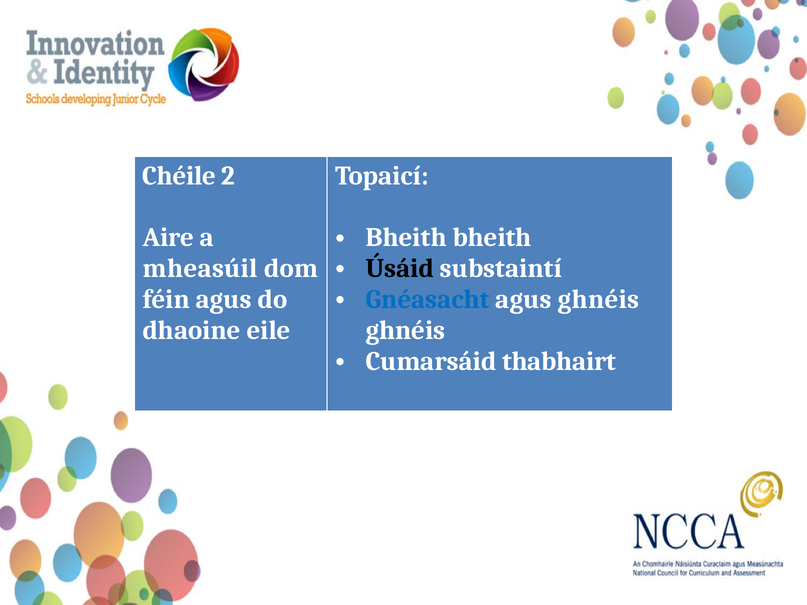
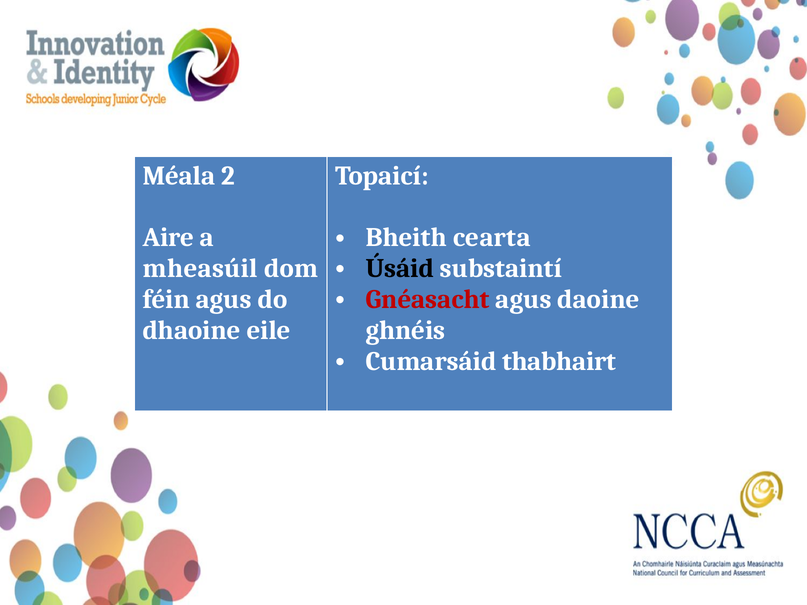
Chéile: Chéile -> Méala
Bheith bheith: bheith -> cearta
Gnéasacht colour: blue -> red
agus ghnéis: ghnéis -> daoine
